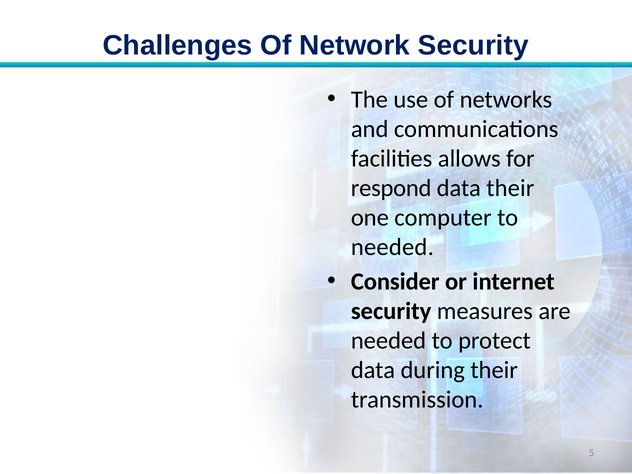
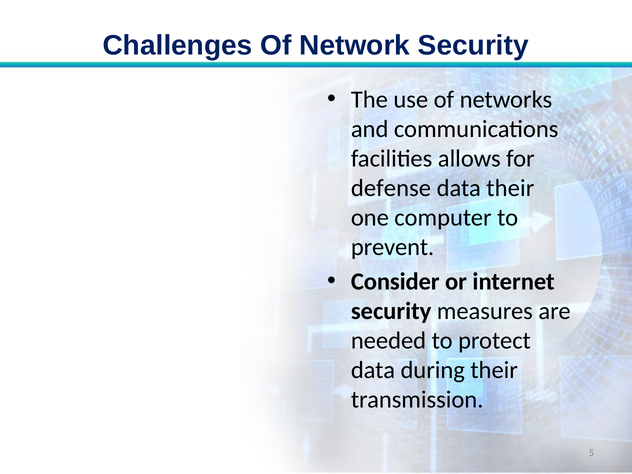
respond: respond -> defense
needed at (392, 247): needed -> prevent
